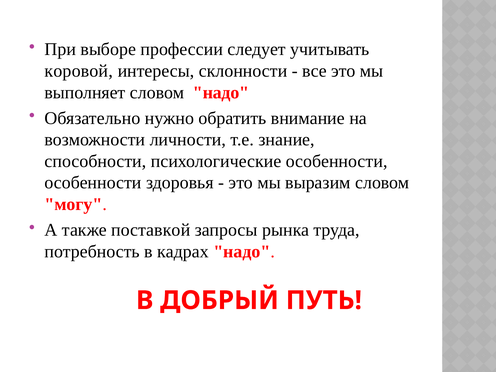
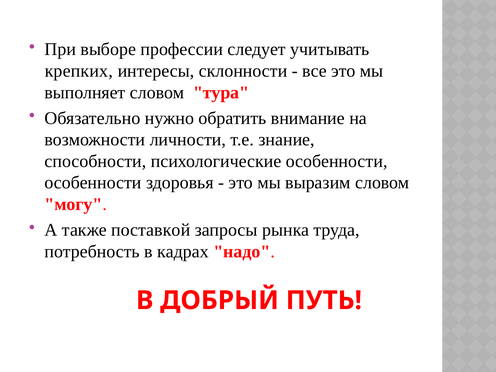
коровой: коровой -> крепких
словом надо: надо -> тура
